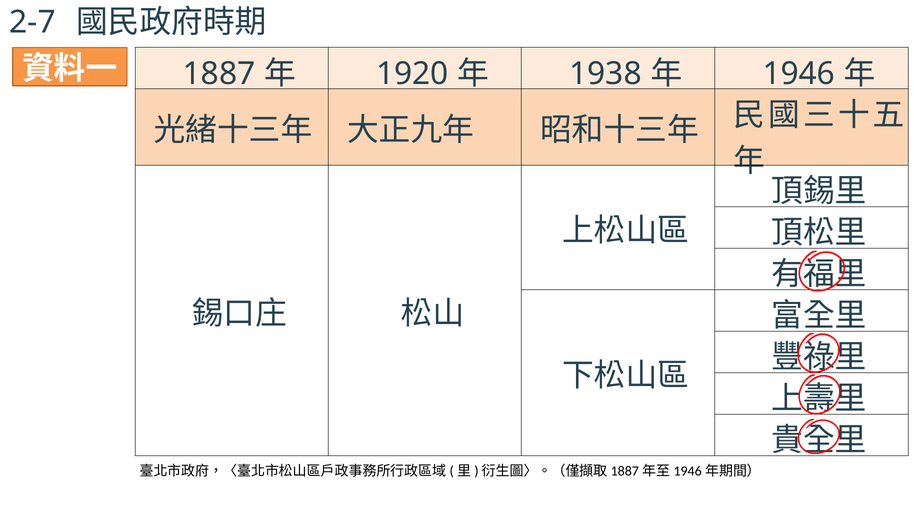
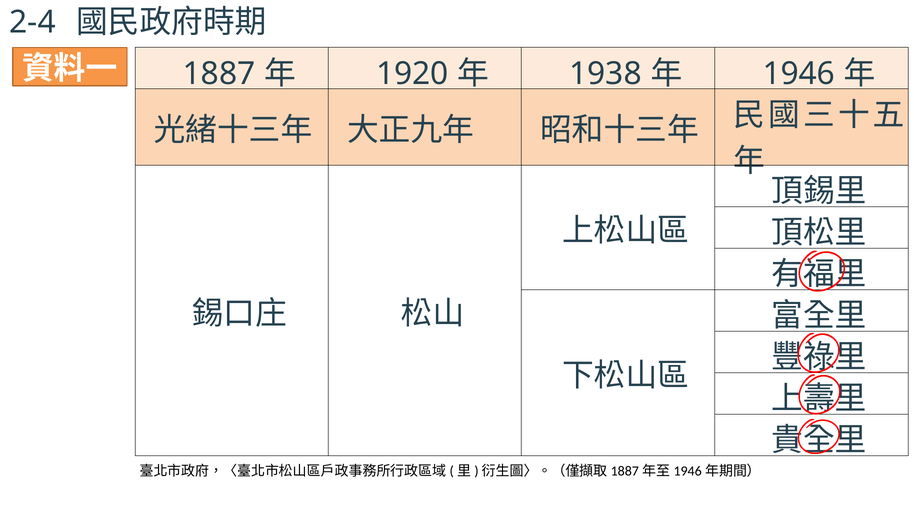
2-7: 2-7 -> 2-4
